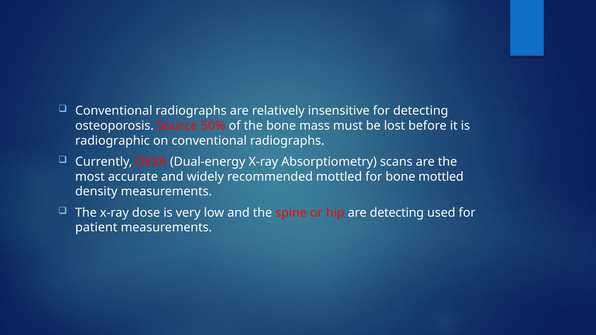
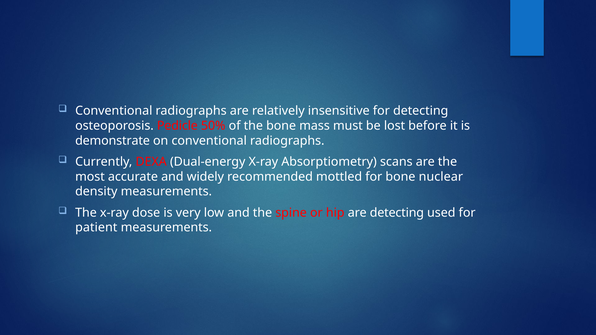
Source: Source -> Pedicle
radiographic: radiographic -> demonstrate
bone mottled: mottled -> nuclear
